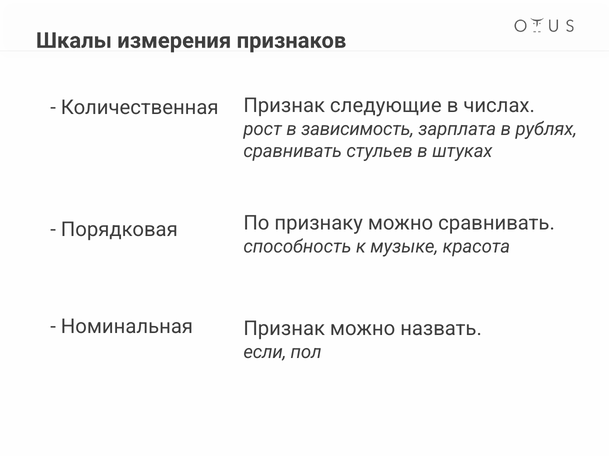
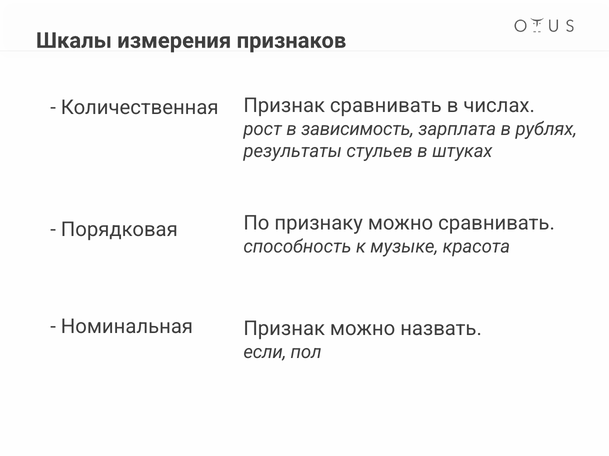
Признак следующие: следующие -> сравнивать
сравнивать at (293, 151): сравнивать -> результаты
